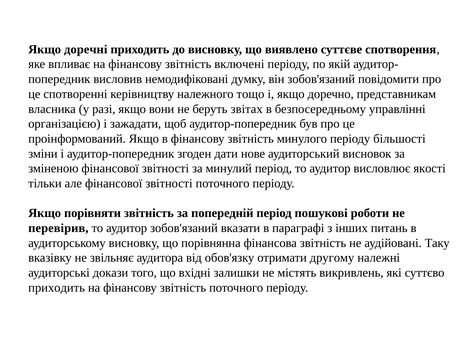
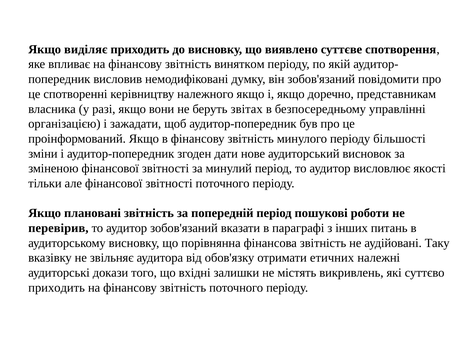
доречні: доречні -> виділяє
включені: включені -> винятком
належного тощо: тощо -> якщо
порівняти: порівняти -> плановані
другому: другому -> етичних
